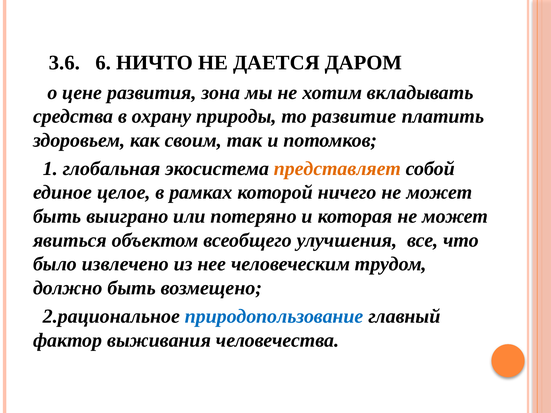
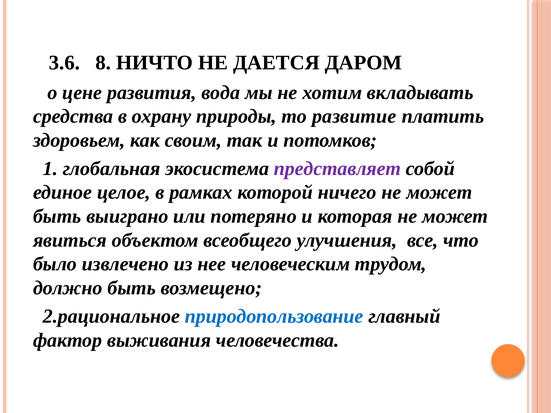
6: 6 -> 8
зона: зона -> вода
представляет colour: orange -> purple
